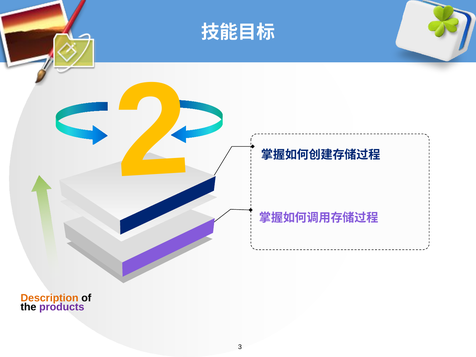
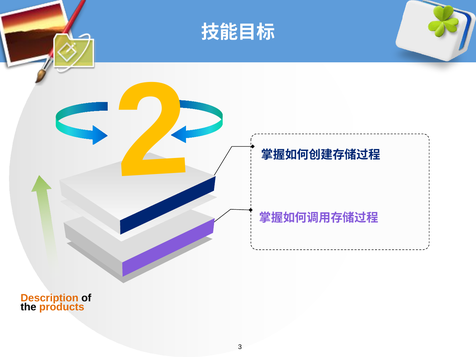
products colour: purple -> orange
